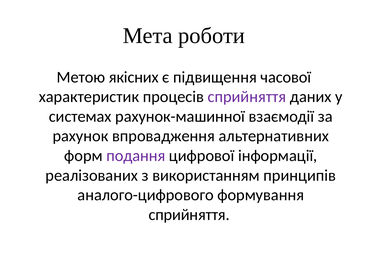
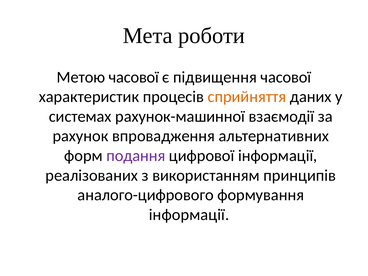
Метою якісних: якісних -> часової
сприйняття at (247, 97) colour: purple -> orange
сприйняття at (189, 215): сприйняття -> інформації
